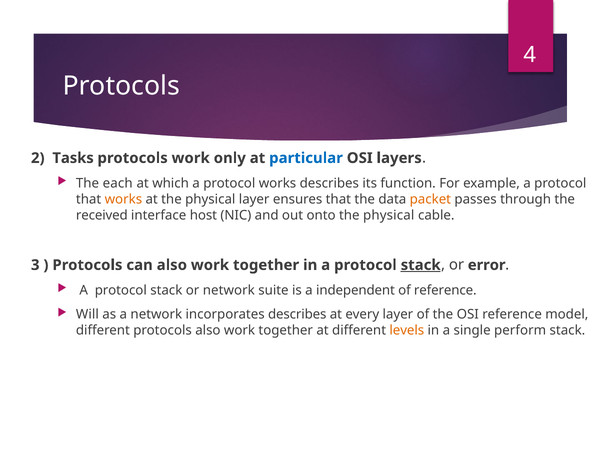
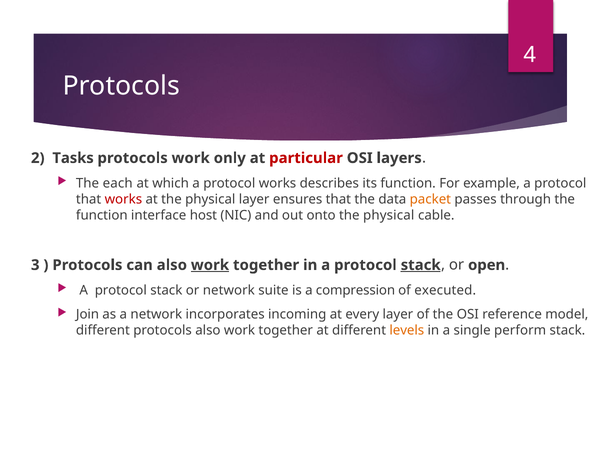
particular colour: blue -> red
works at (123, 199) colour: orange -> red
received at (102, 215): received -> function
work at (210, 265) underline: none -> present
error: error -> open
independent: independent -> compression
of reference: reference -> executed
Will: Will -> Join
incorporates describes: describes -> incoming
